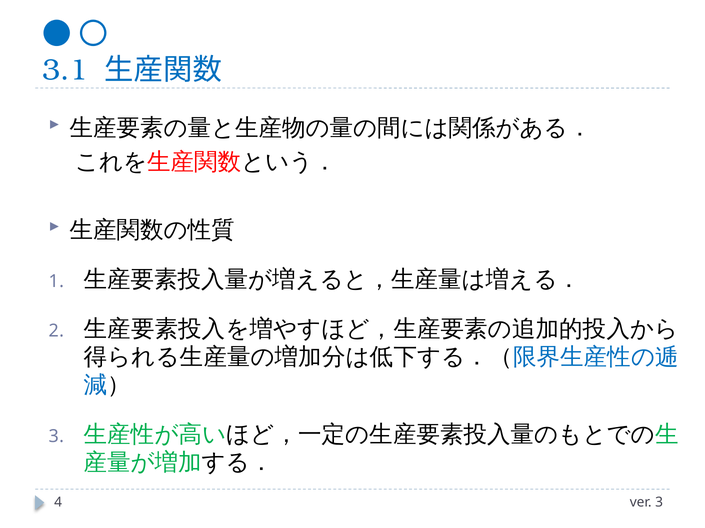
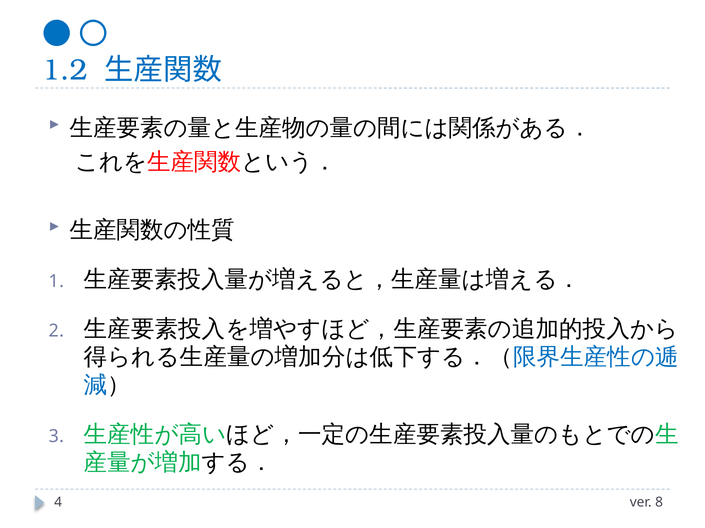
3.1: 3.1 -> 1.2
ver 3: 3 -> 8
